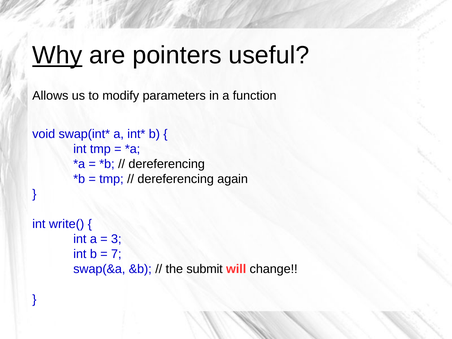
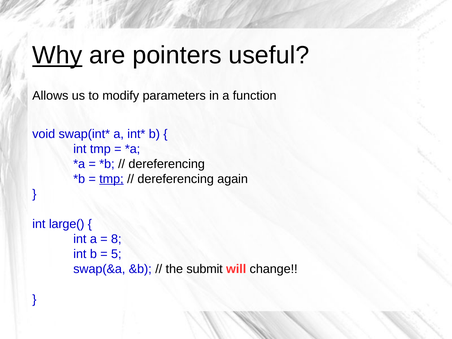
tmp at (111, 179) underline: none -> present
write(: write( -> large(
3: 3 -> 8
7: 7 -> 5
